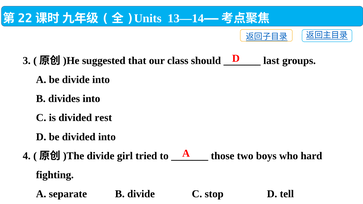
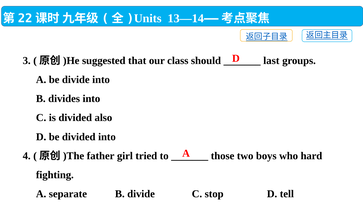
rest: rest -> also
divide at (101, 156): divide -> father
